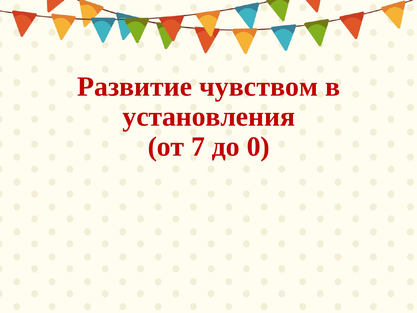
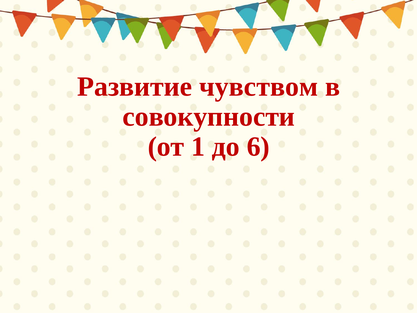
установления: установления -> совокупности
7: 7 -> 1
0: 0 -> 6
